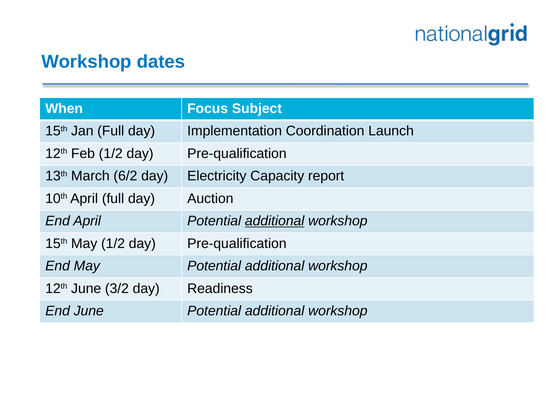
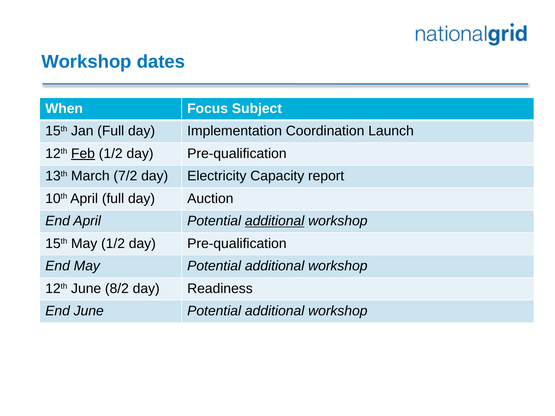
Feb underline: none -> present
6/2: 6/2 -> 7/2
3/2: 3/2 -> 8/2
